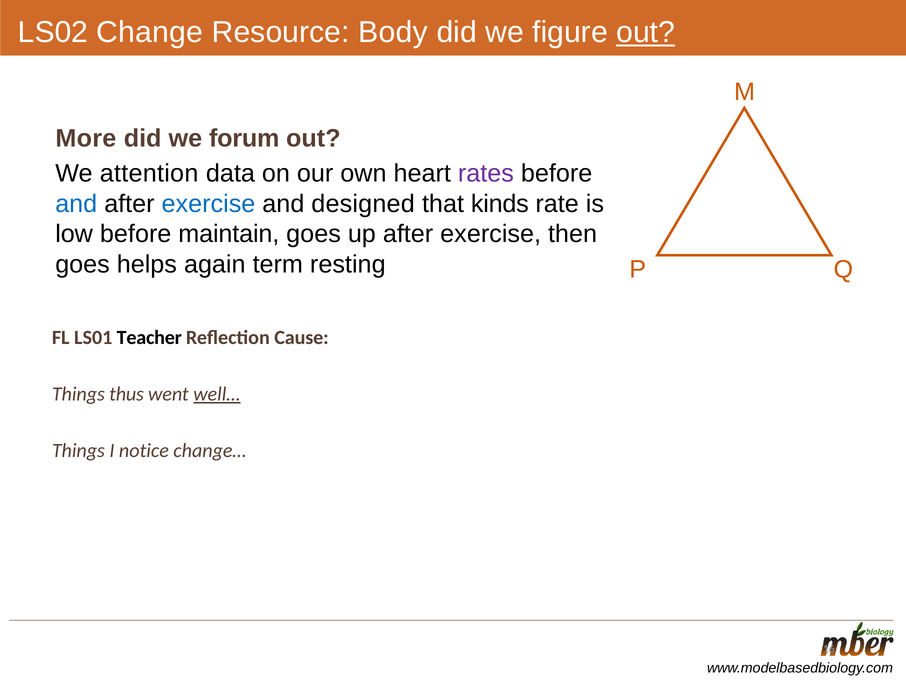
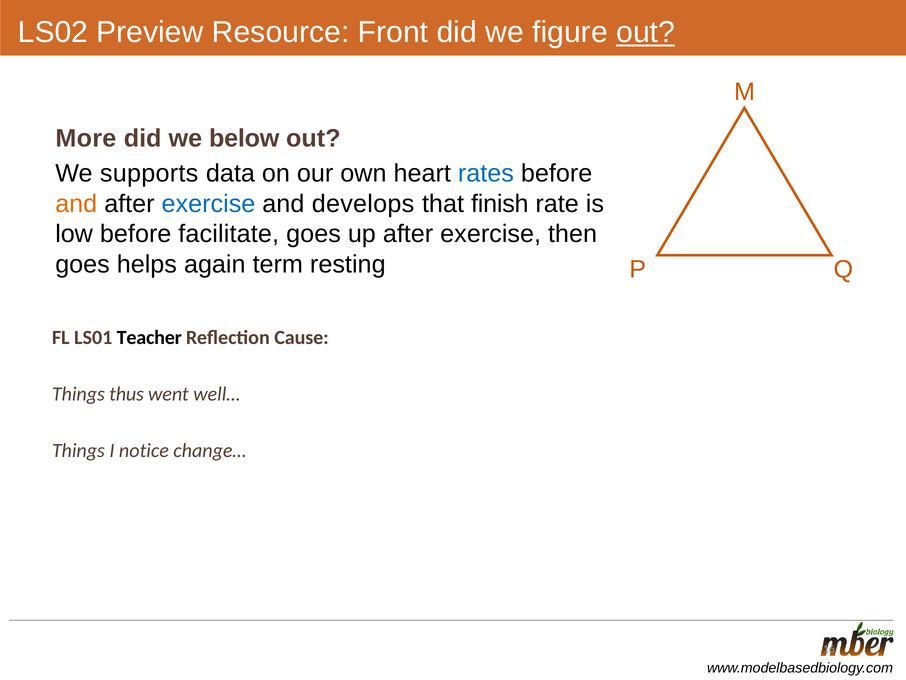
Change: Change -> Preview
Body: Body -> Front
forum: forum -> below
attention: attention -> supports
rates colour: purple -> blue
and at (76, 204) colour: blue -> orange
designed: designed -> develops
kinds: kinds -> finish
maintain: maintain -> facilitate
well… underline: present -> none
